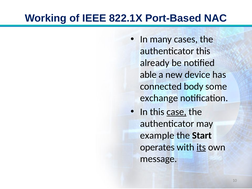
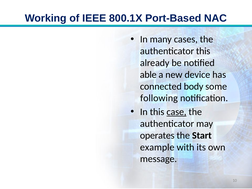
822.1X: 822.1X -> 800.1X
exchange: exchange -> following
example: example -> operates
operates: operates -> example
its underline: present -> none
